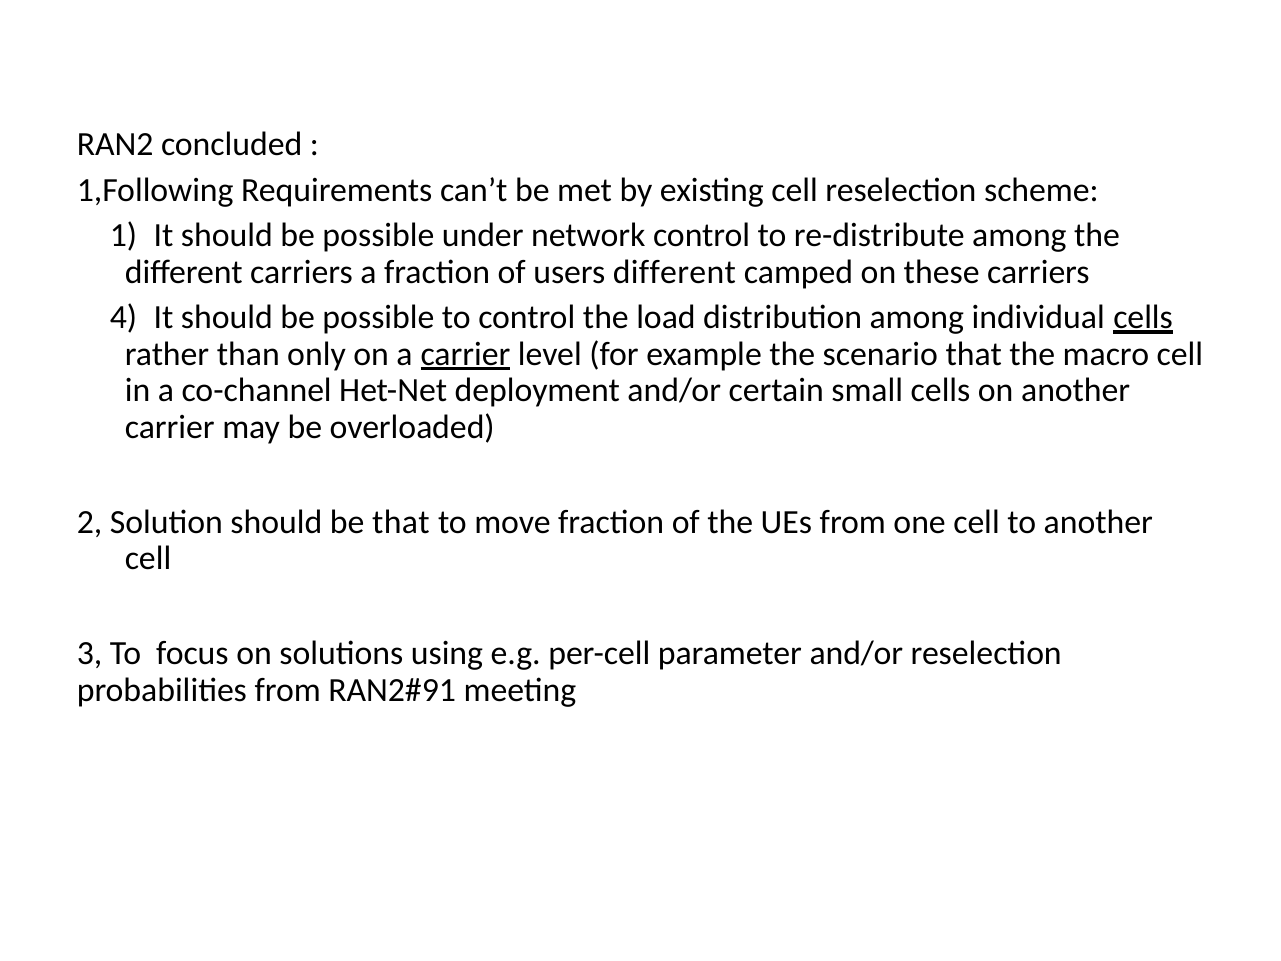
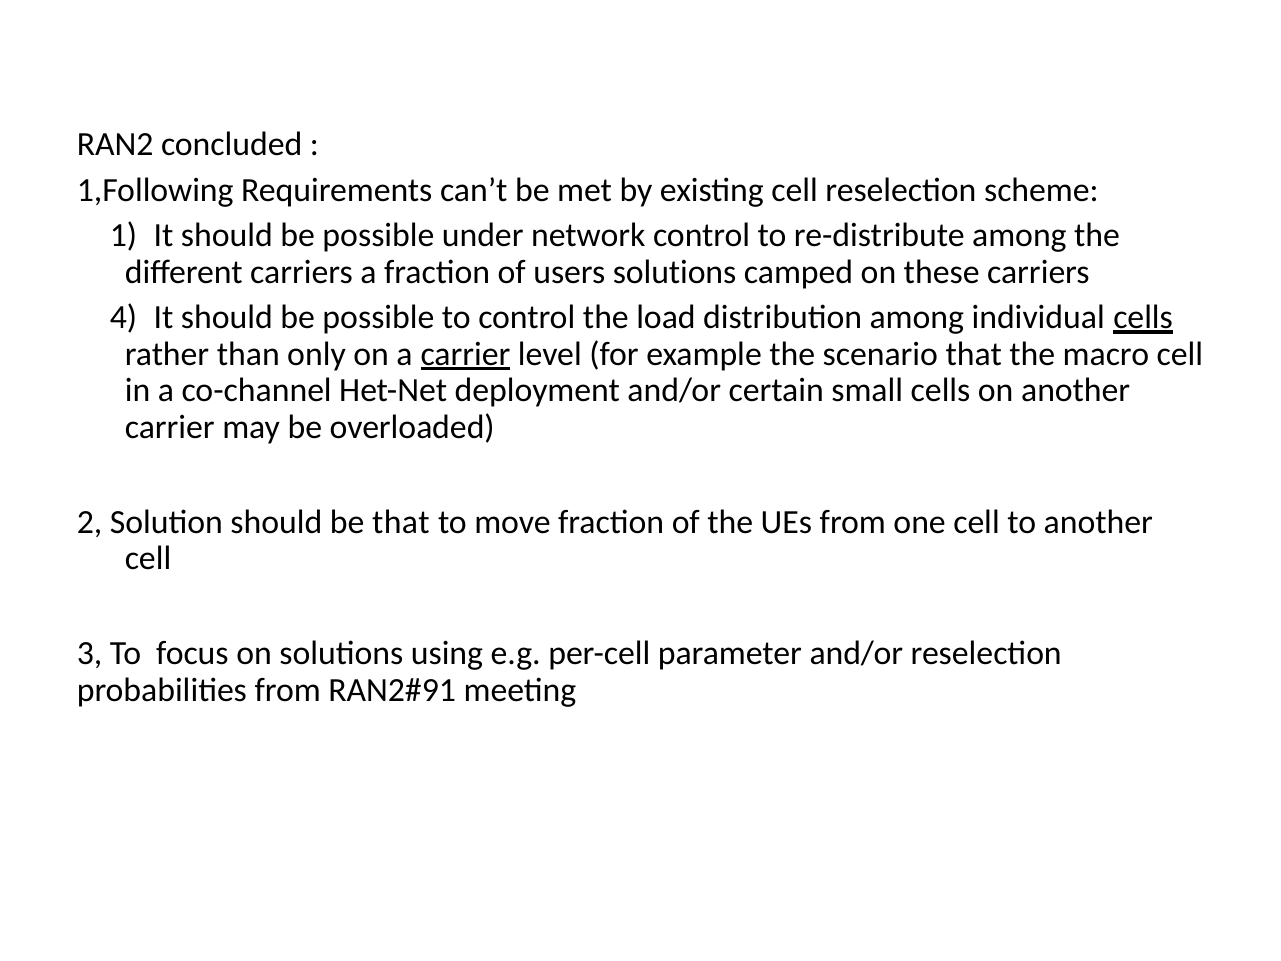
users different: different -> solutions
